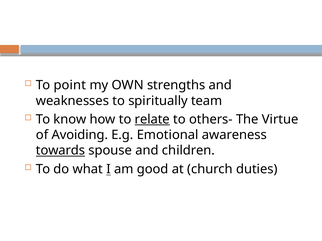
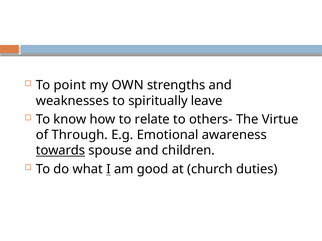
team: team -> leave
relate underline: present -> none
Avoiding: Avoiding -> Through
